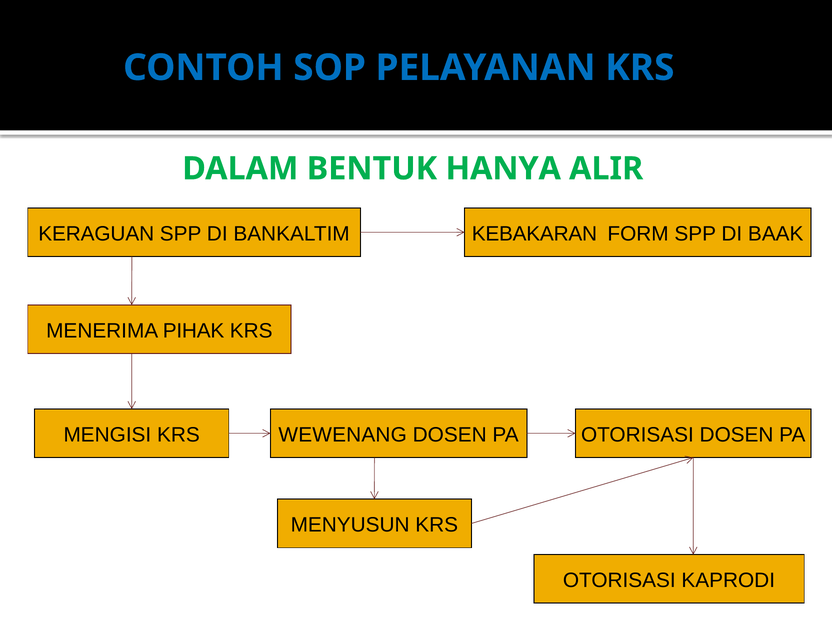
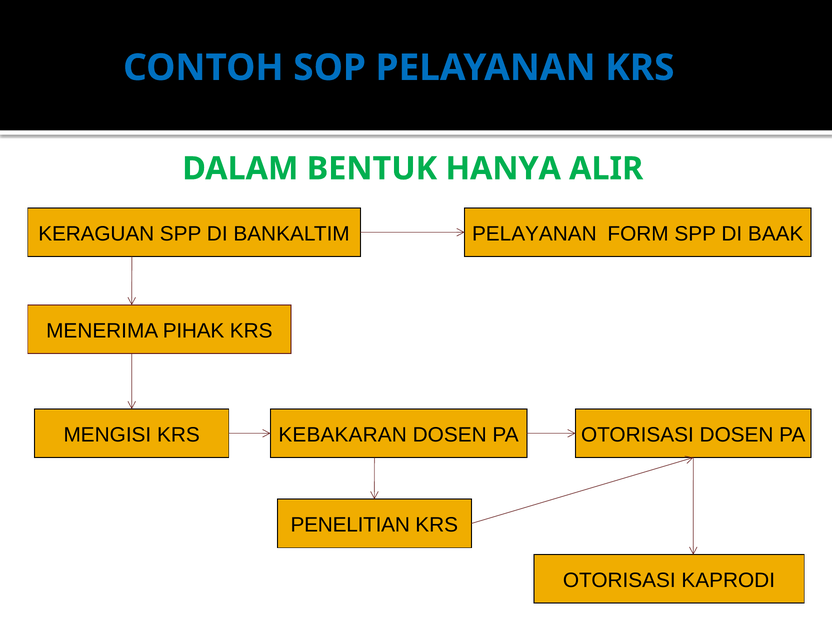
KEBAKARAN at (534, 234): KEBAKARAN -> PELAYANAN
WEWENANG: WEWENANG -> KEBAKARAN
MENYUSUN: MENYUSUN -> PENELITIAN
